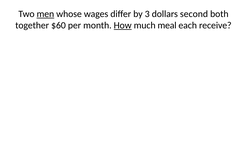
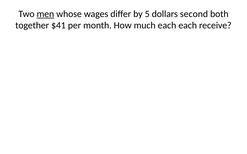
3: 3 -> 5
$60: $60 -> $41
How underline: present -> none
much meal: meal -> each
